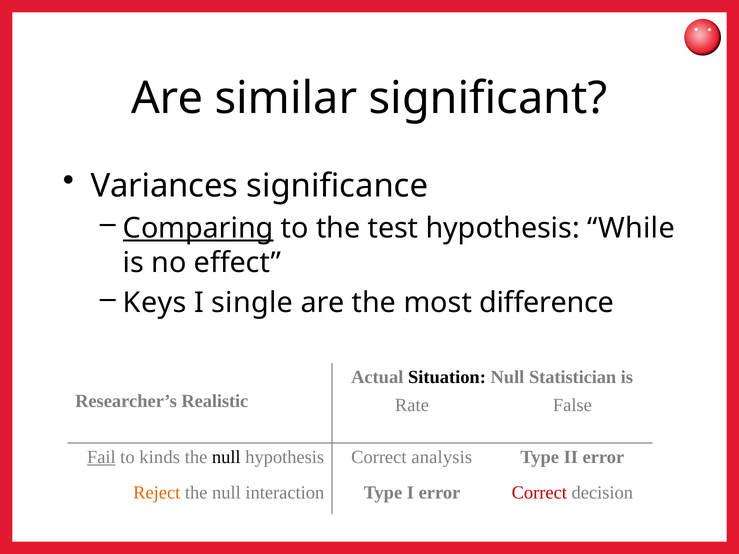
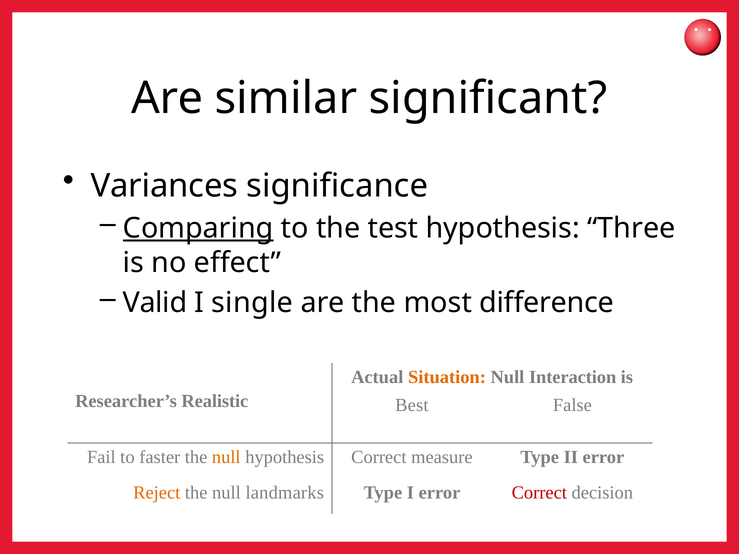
While: While -> Three
Keys: Keys -> Valid
Situation colour: black -> orange
Statistician: Statistician -> Interaction
Rate: Rate -> Best
Fail underline: present -> none
kinds: kinds -> faster
null at (226, 457) colour: black -> orange
analysis: analysis -> measure
interaction: interaction -> landmarks
